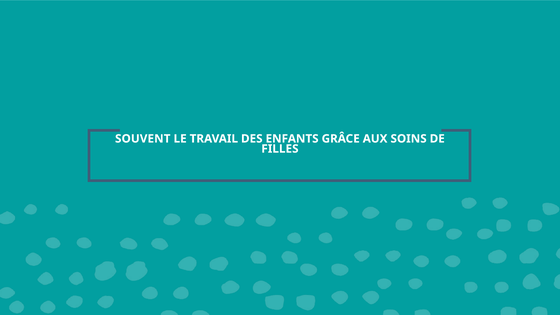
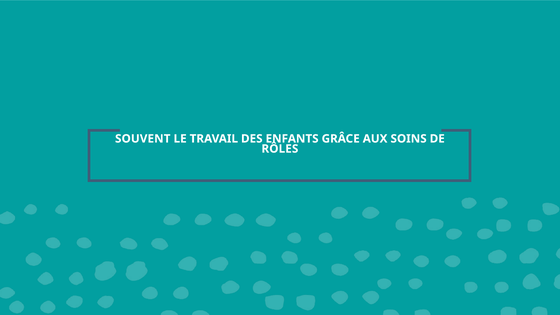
FILLES: FILLES -> RÔLES
